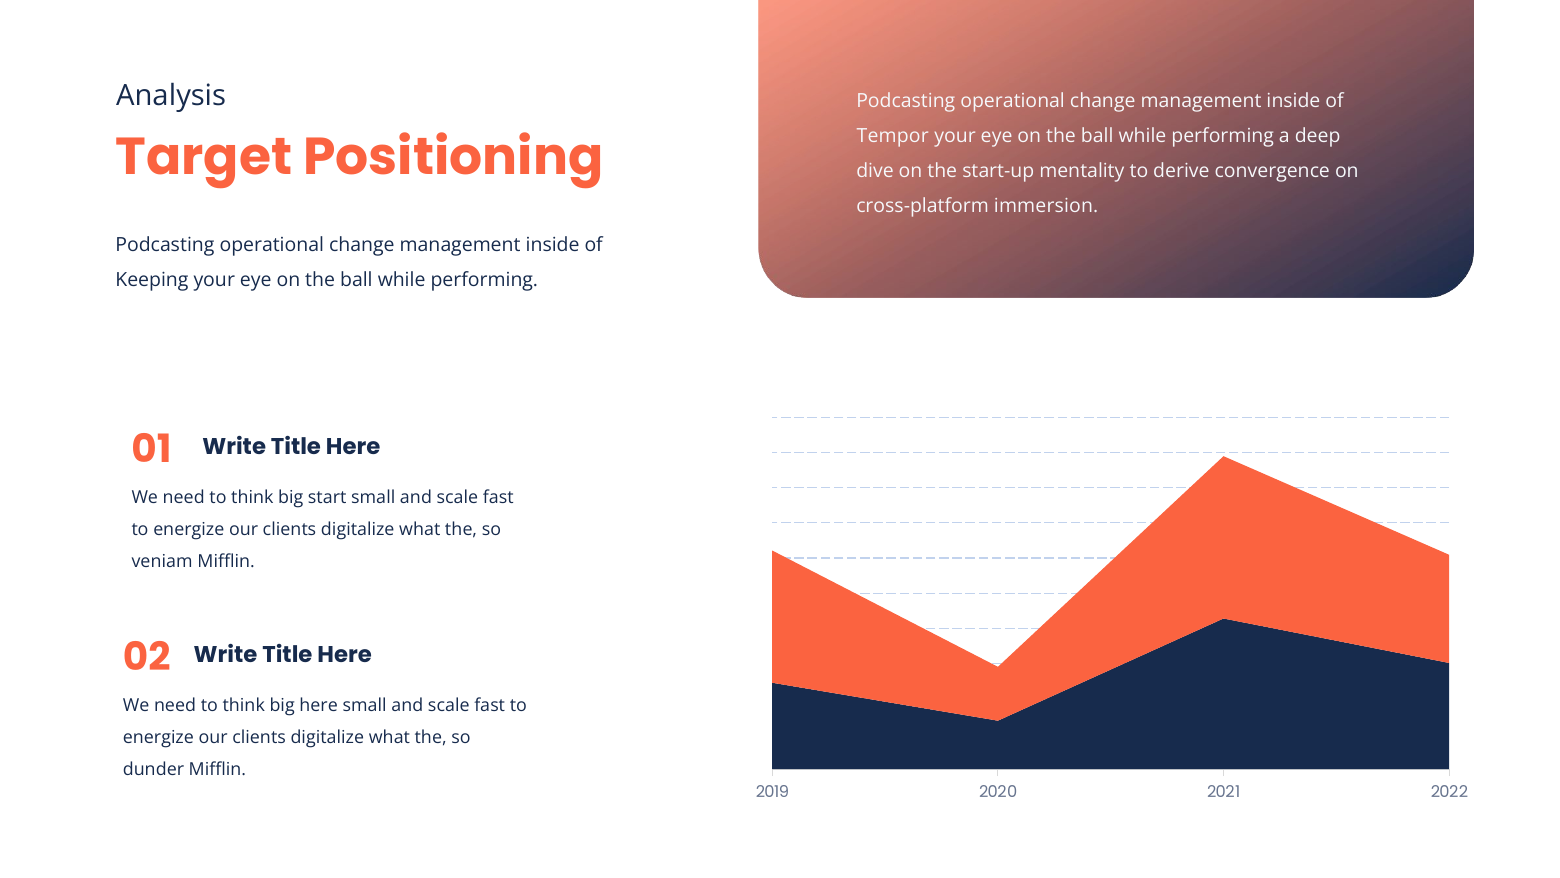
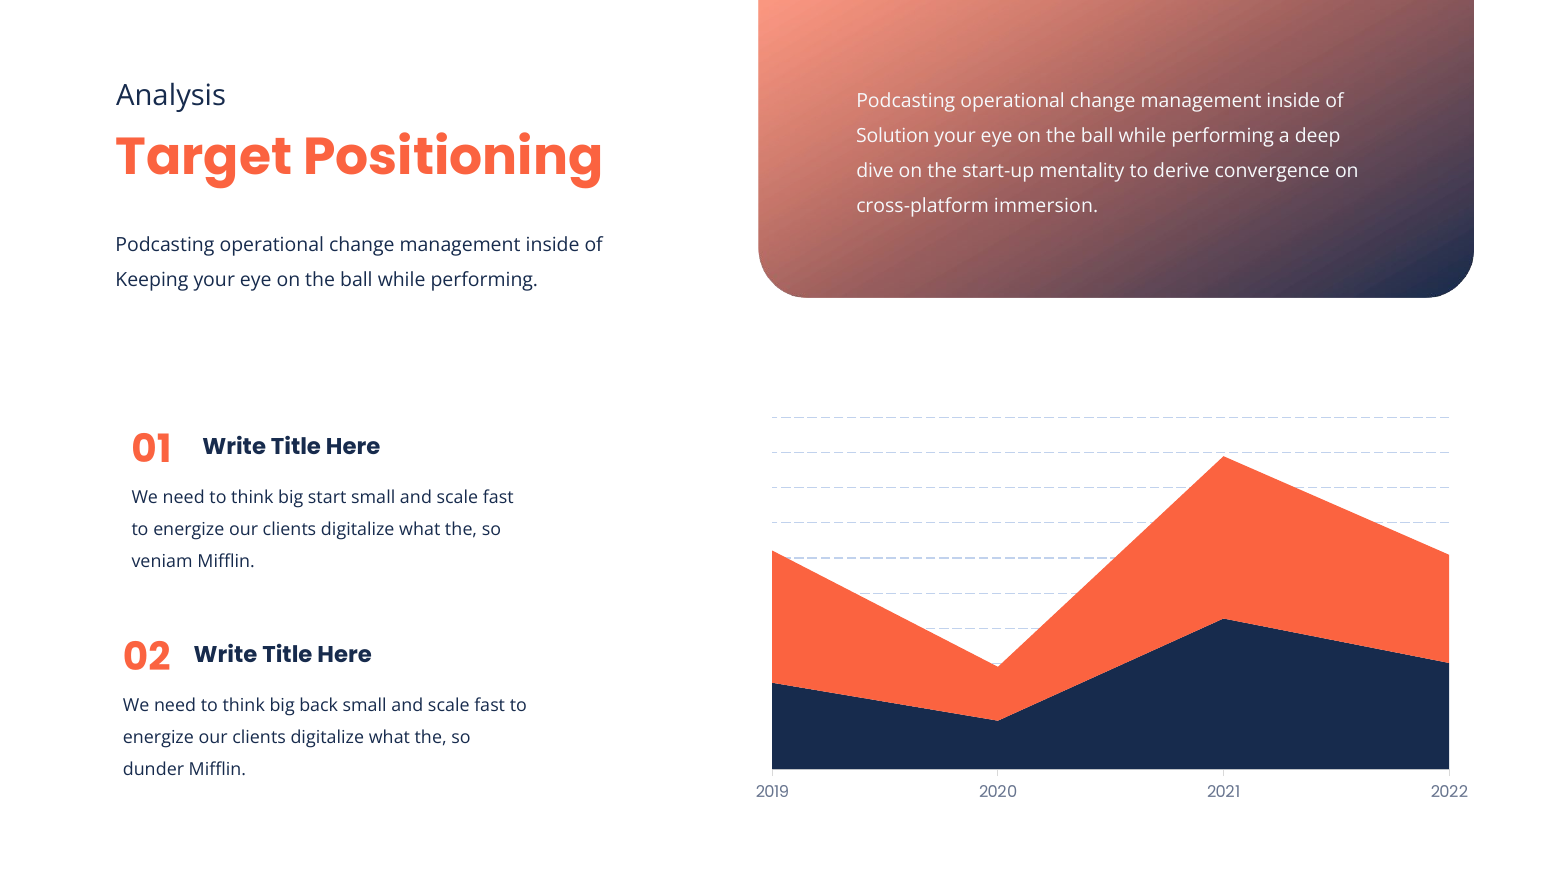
Tempor: Tempor -> Solution
big here: here -> back
